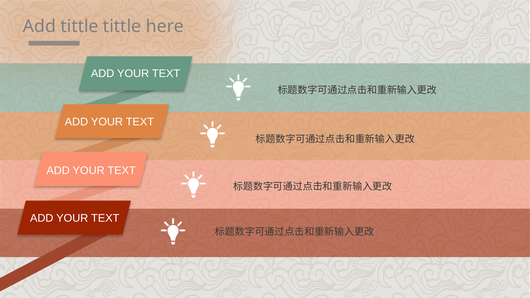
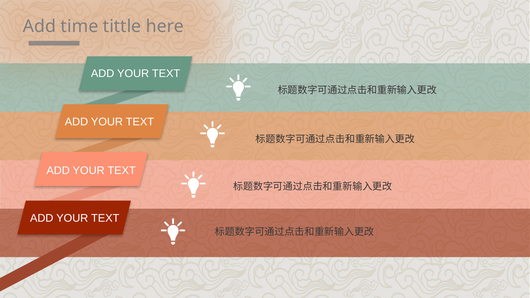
Add tittle: tittle -> time
